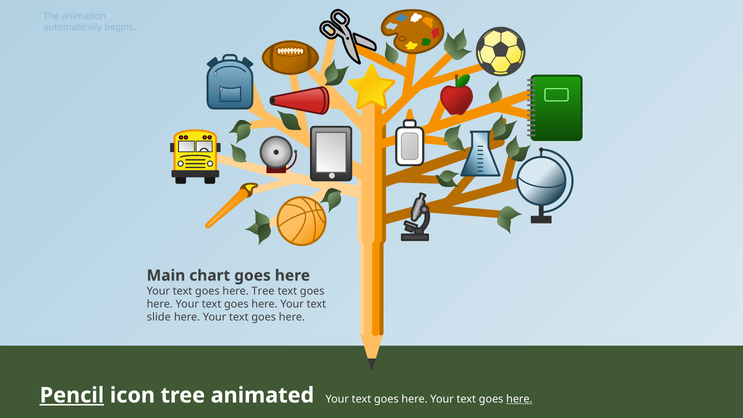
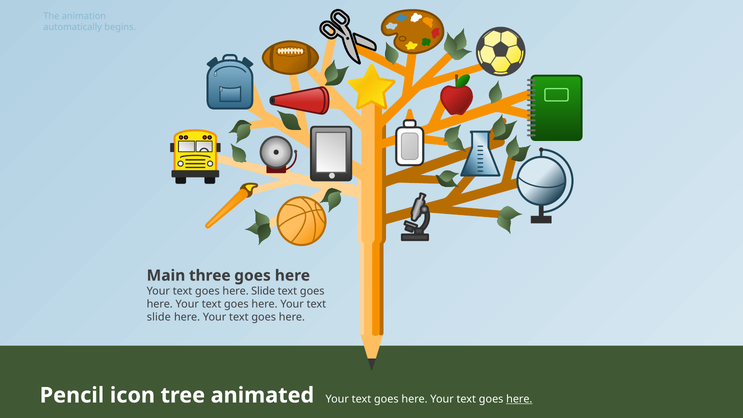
chart: chart -> three
here Tree: Tree -> Slide
Pencil underline: present -> none
